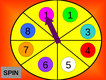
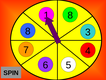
1 at (70, 15): 1 -> 8
